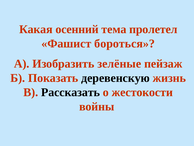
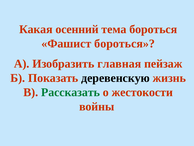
тема пролетел: пролетел -> бороться
зелёные: зелёные -> главная
Рассказать colour: black -> green
